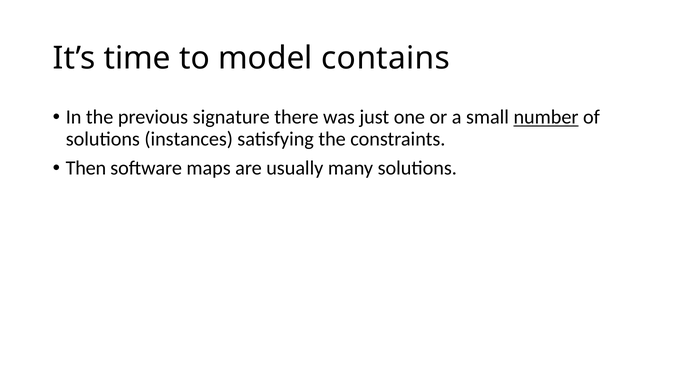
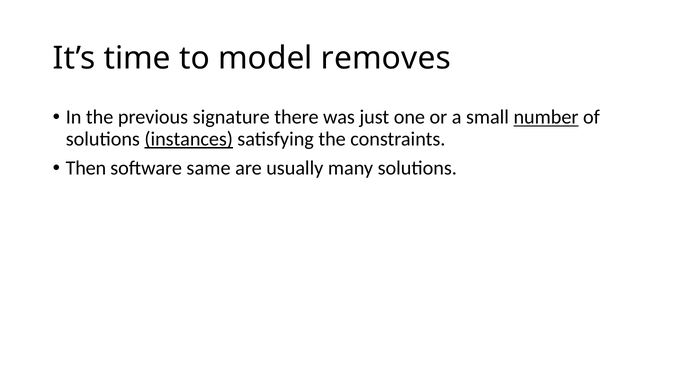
contains: contains -> removes
instances underline: none -> present
maps: maps -> same
